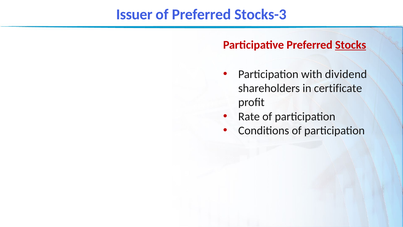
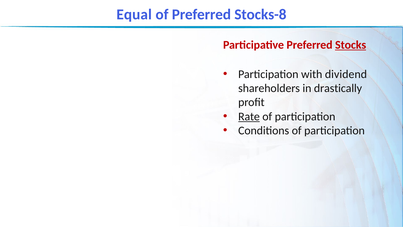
Issuer: Issuer -> Equal
Stocks-3: Stocks-3 -> Stocks-8
certificate: certificate -> drastically
Rate underline: none -> present
